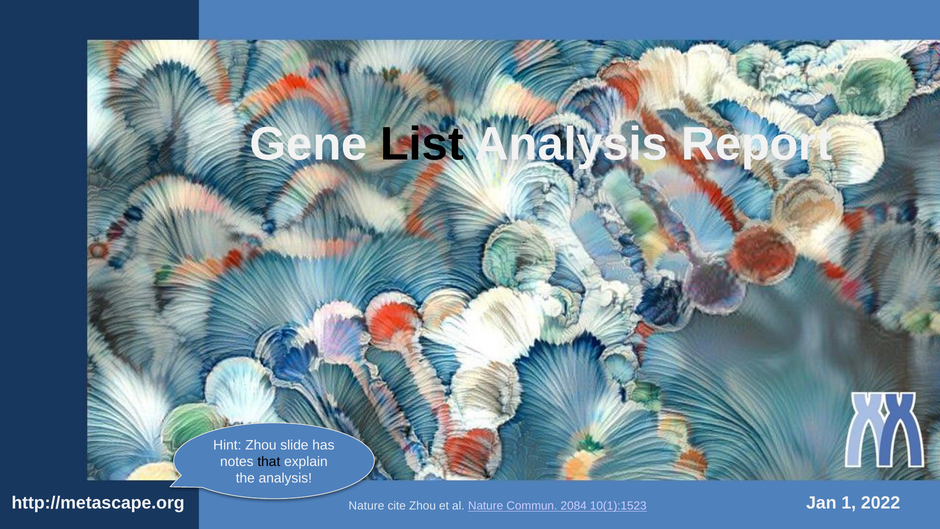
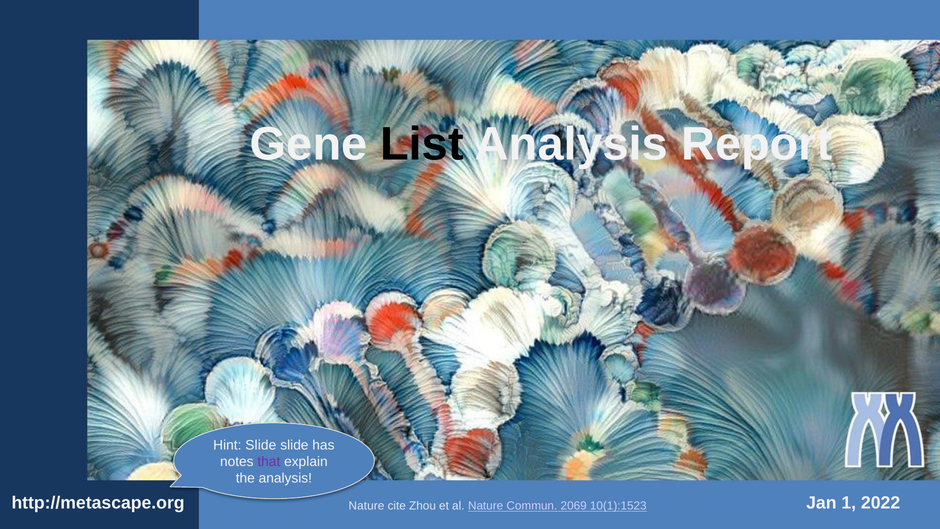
Hint Zhou: Zhou -> Slide
that colour: black -> purple
2084: 2084 -> 2069
